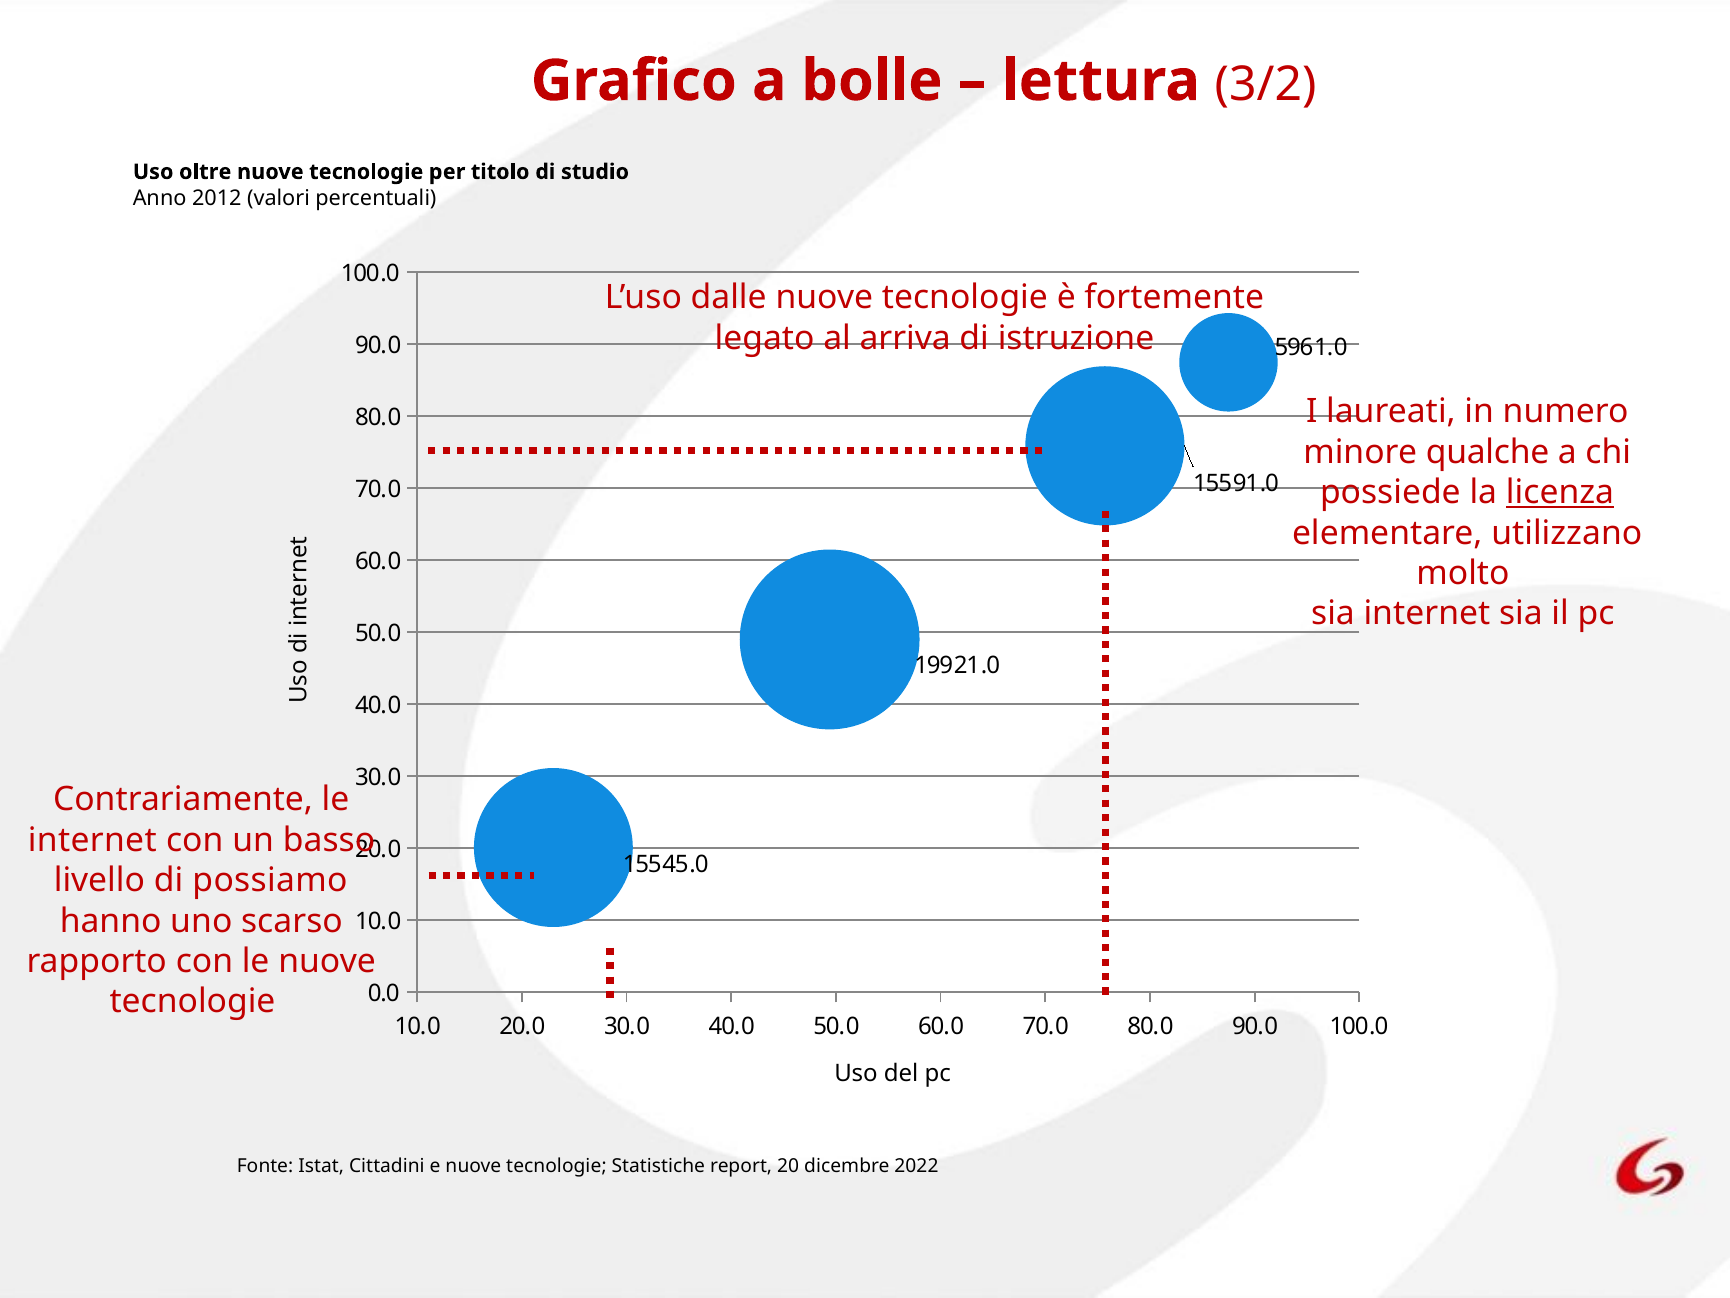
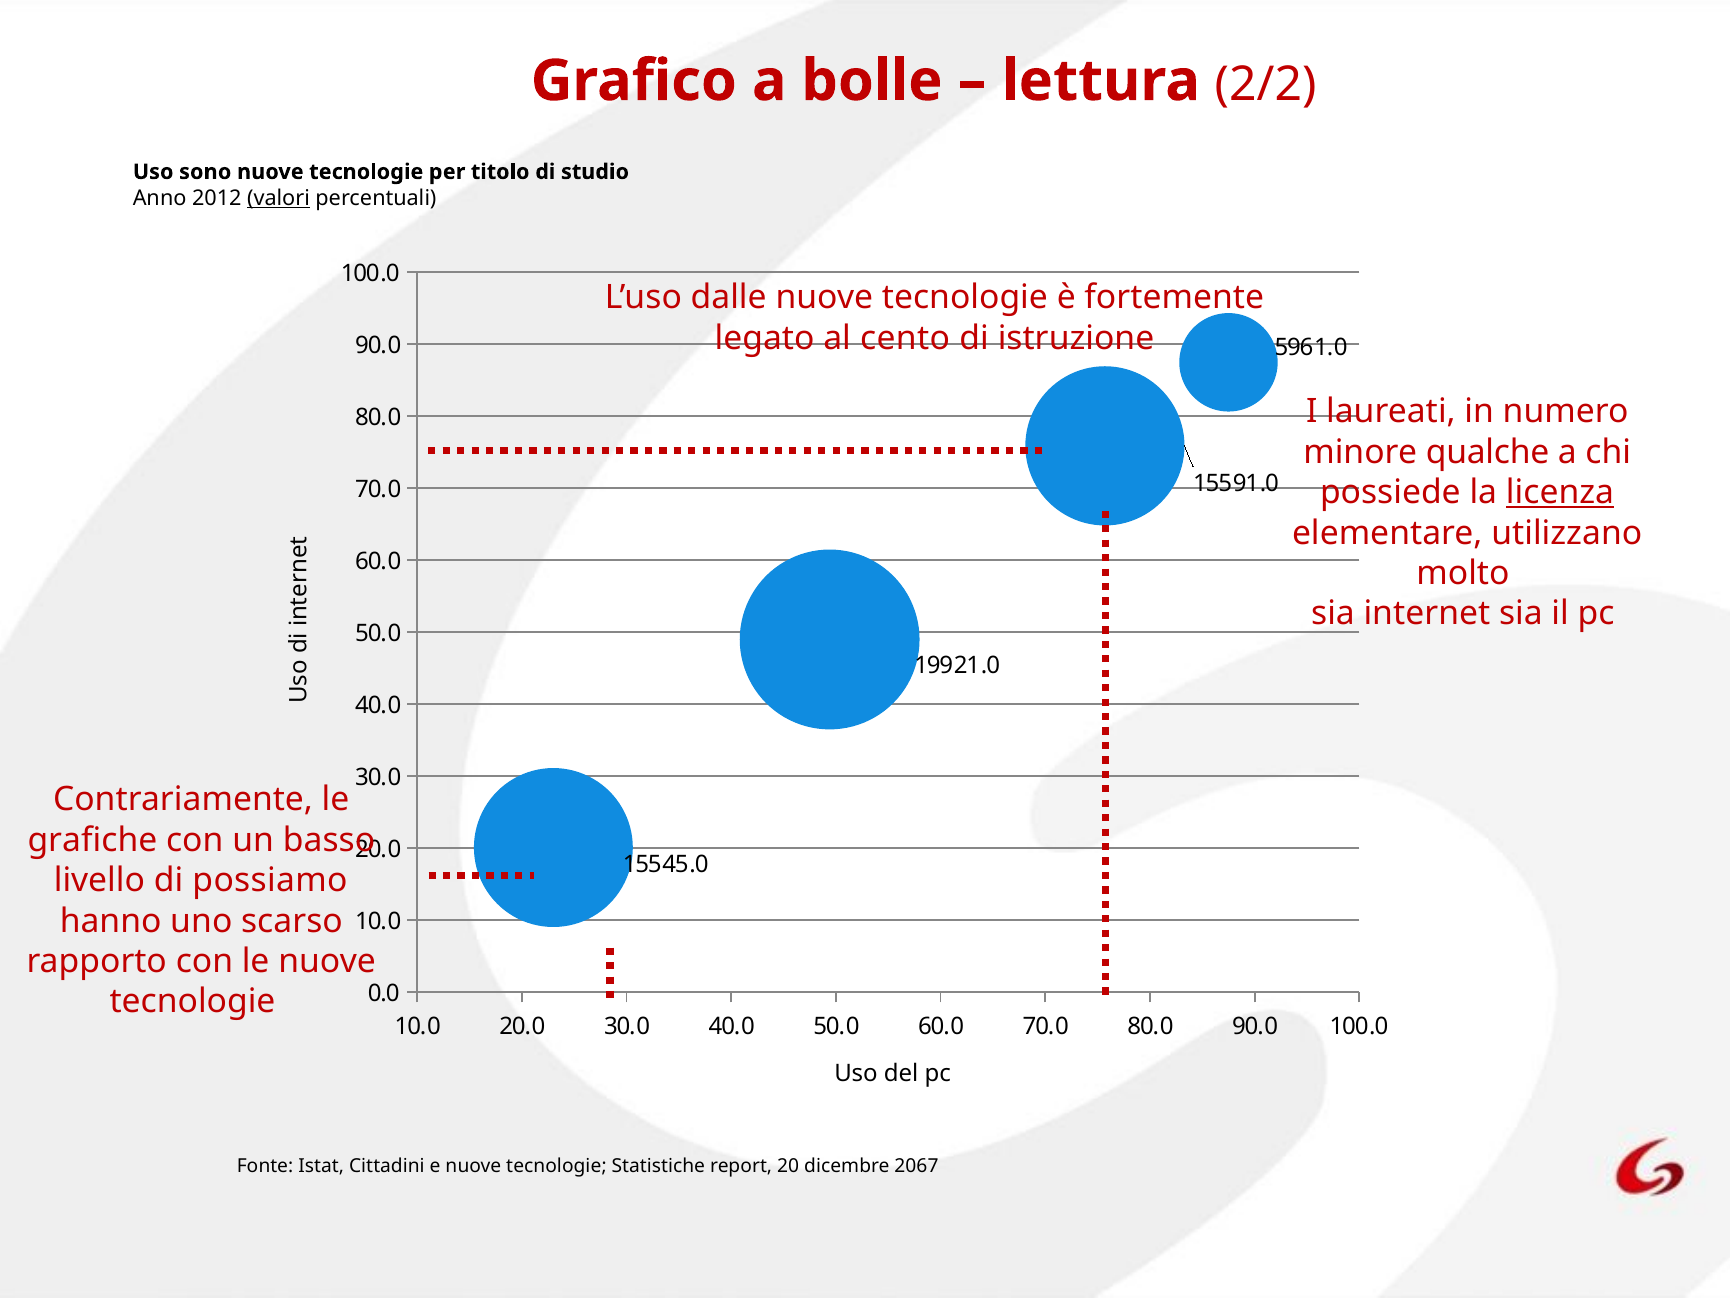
3/2: 3/2 -> 2/2
oltre: oltre -> sono
valori underline: none -> present
arriva: arriva -> cento
internet at (92, 840): internet -> grafiche
2022: 2022 -> 2067
